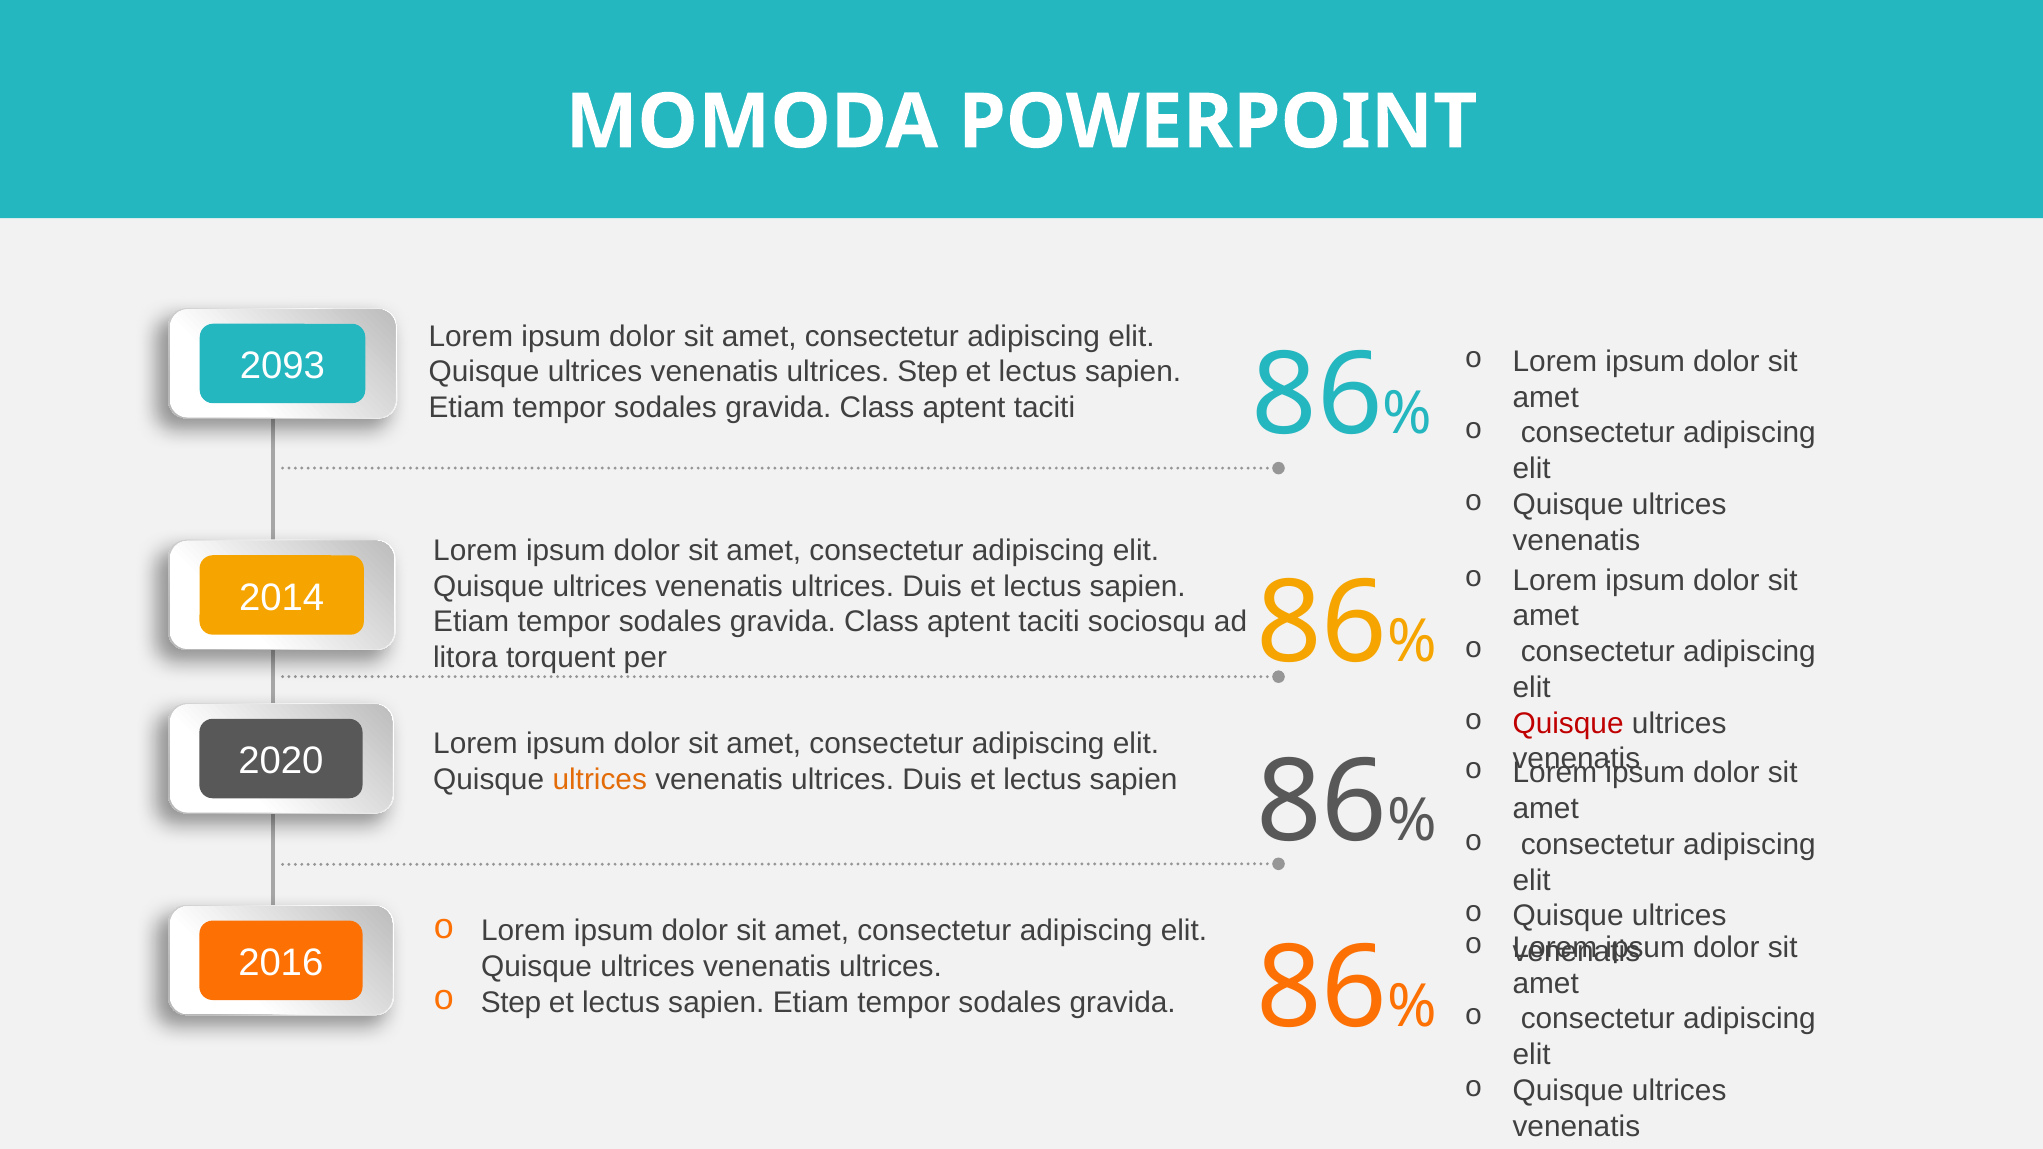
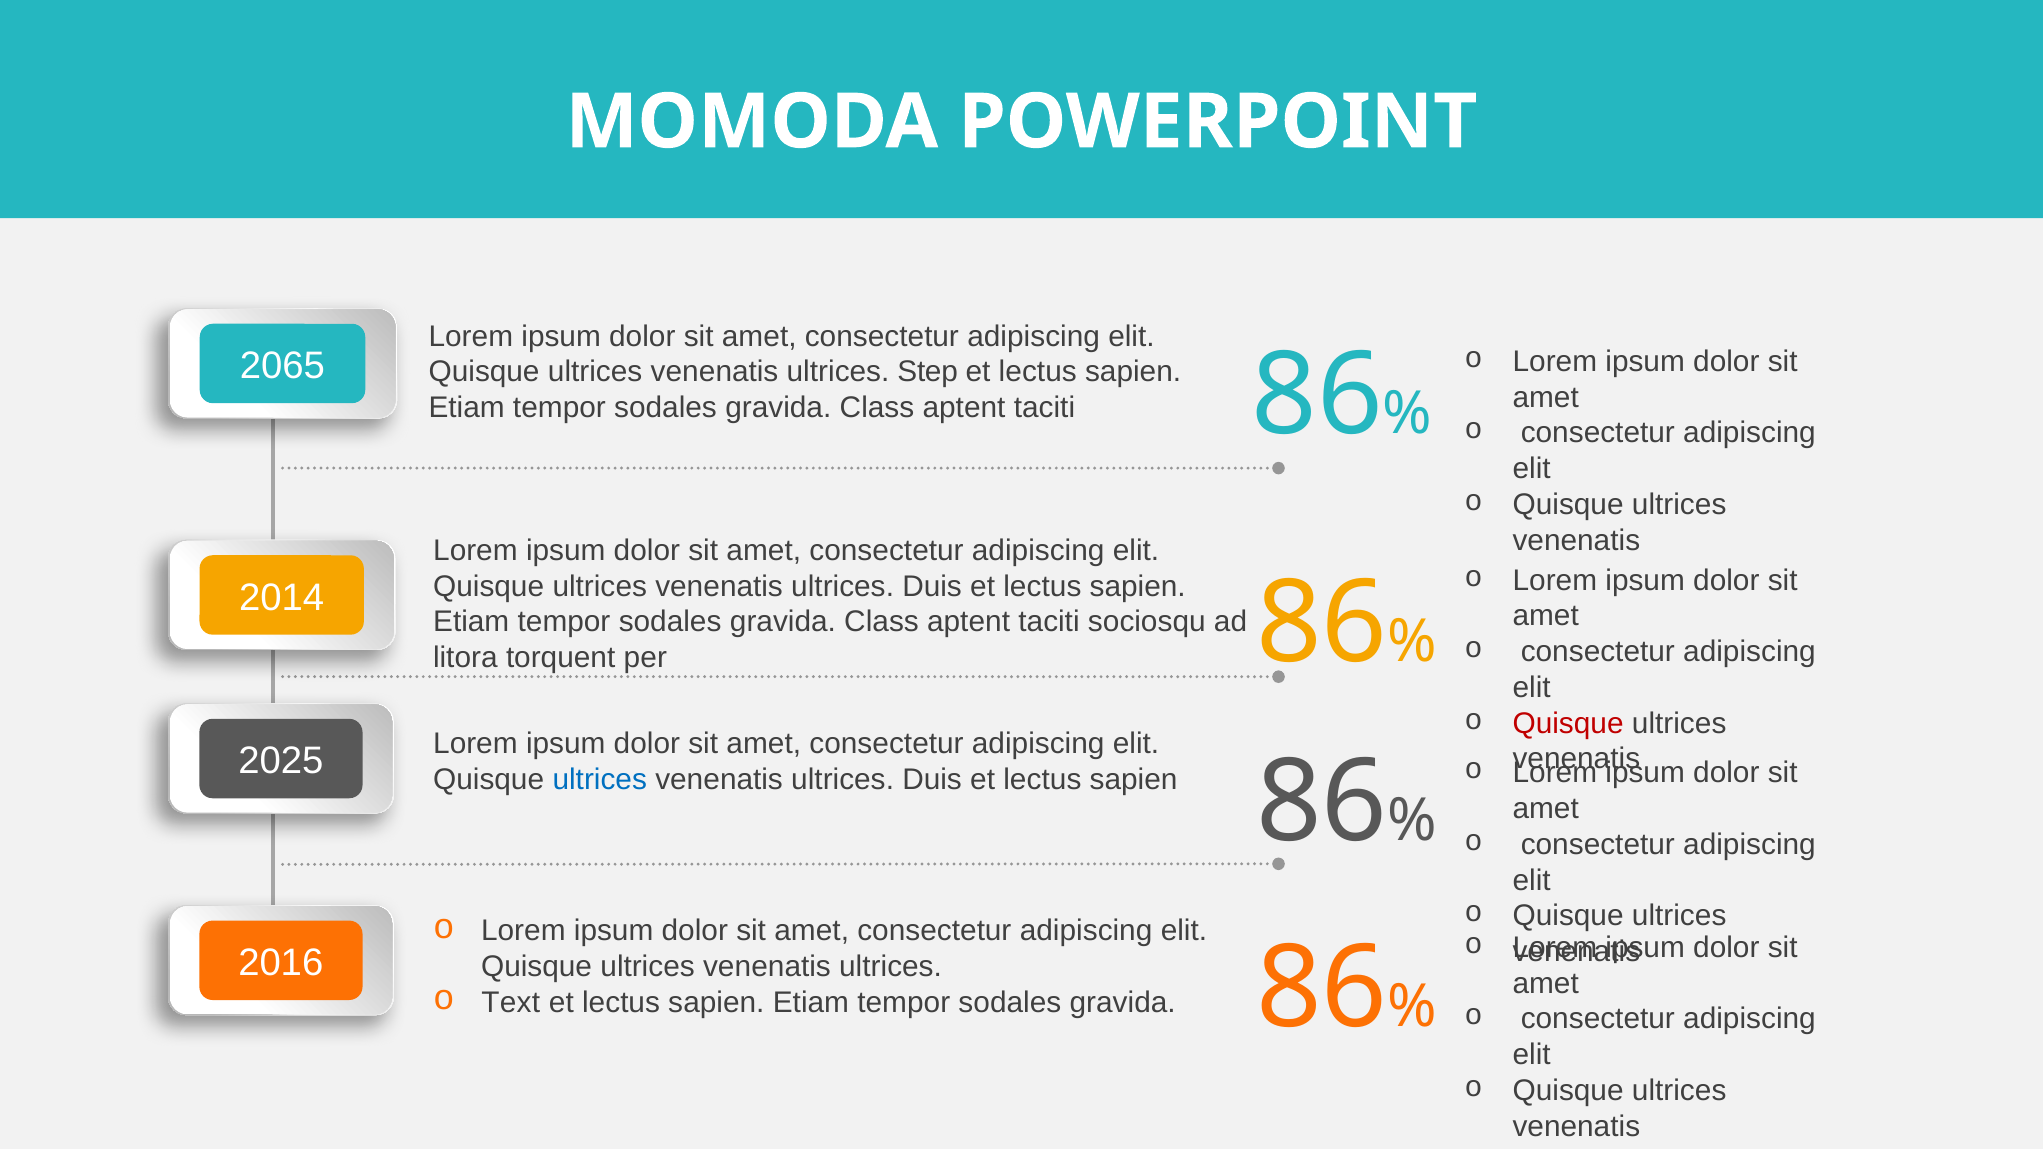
2093: 2093 -> 2065
2020: 2020 -> 2025
ultrices at (600, 780) colour: orange -> blue
Step at (511, 1002): Step -> Text
